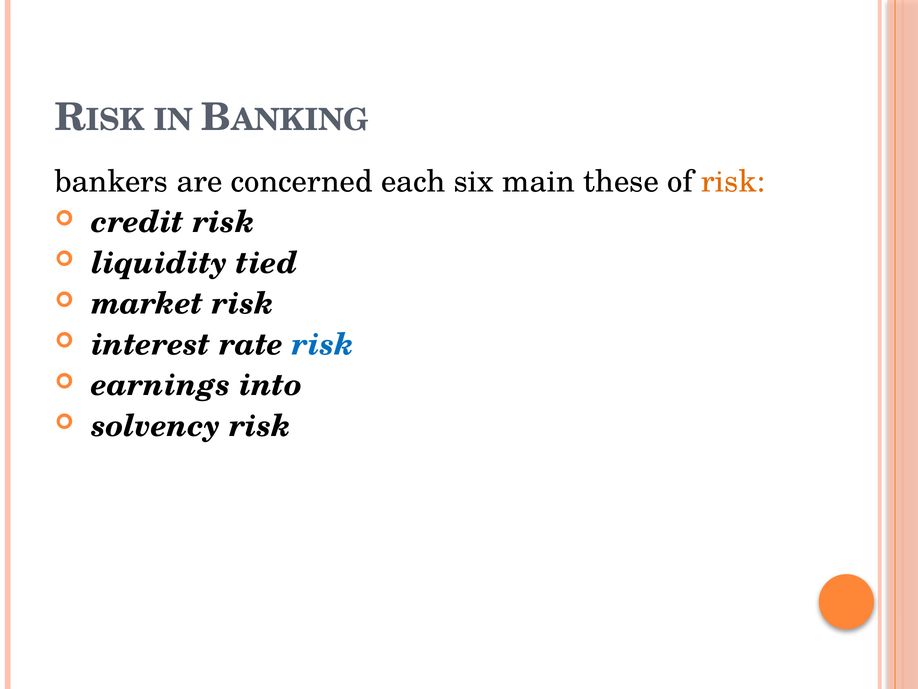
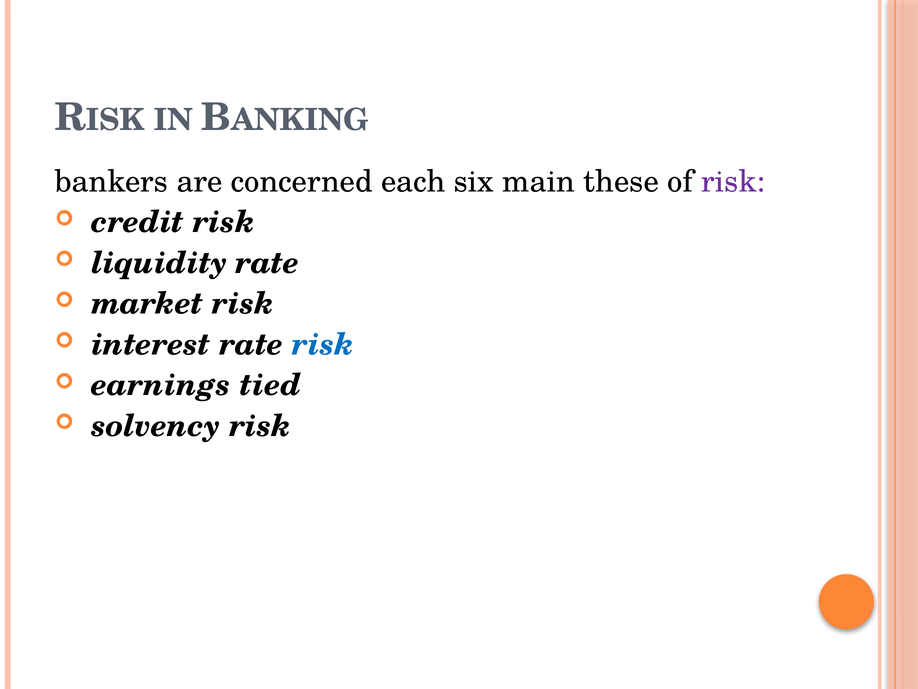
risk at (733, 182) colour: orange -> purple
liquidity tied: tied -> rate
into: into -> tied
